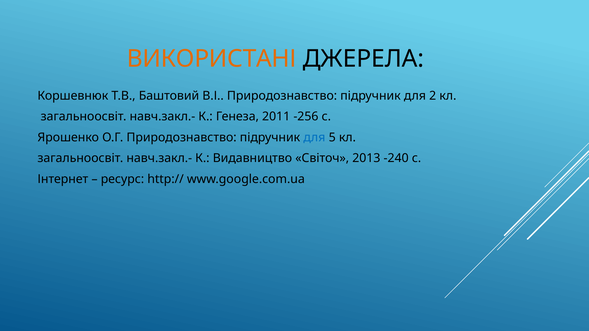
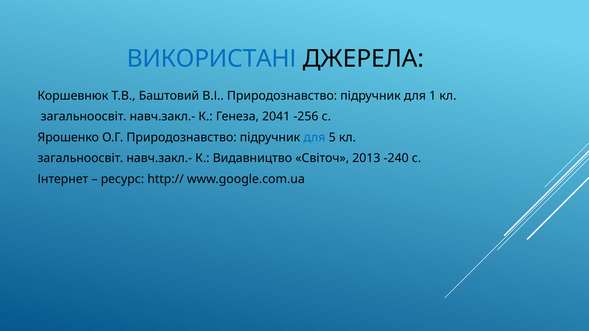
ВИКОРИСТАНІ colour: orange -> blue
2: 2 -> 1
2011: 2011 -> 2041
